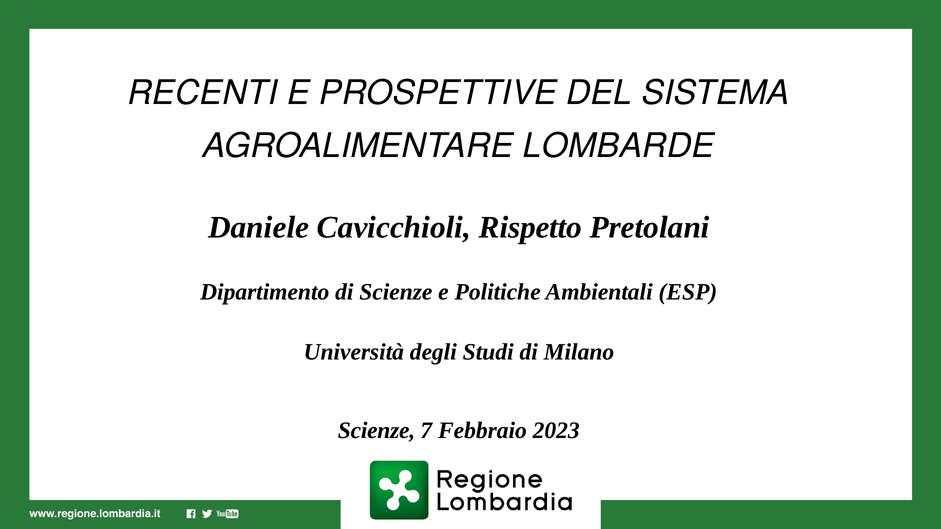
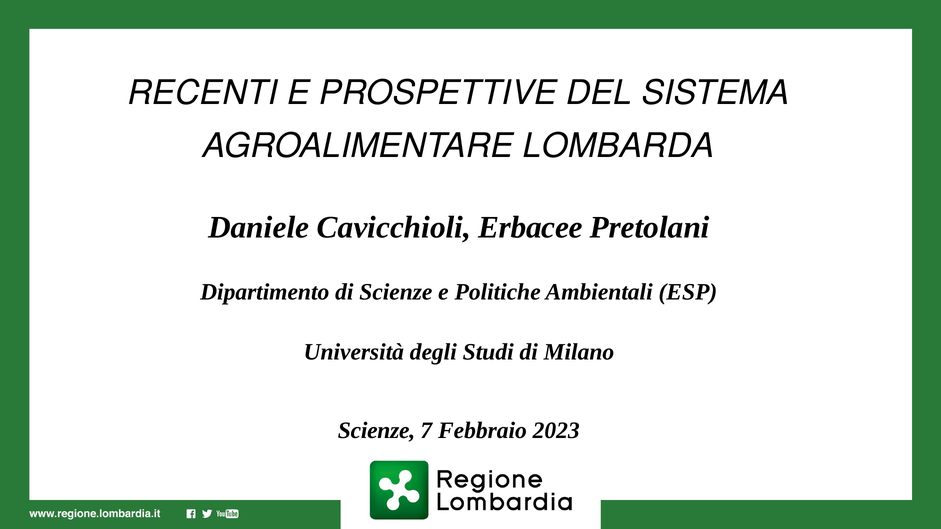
LOMBARDE: LOMBARDE -> LOMBARDA
Rispetto: Rispetto -> Erbacee
